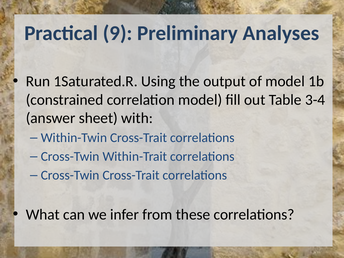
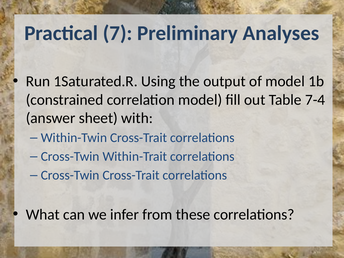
9: 9 -> 7
3-4: 3-4 -> 7-4
